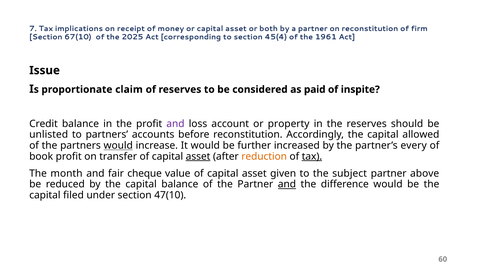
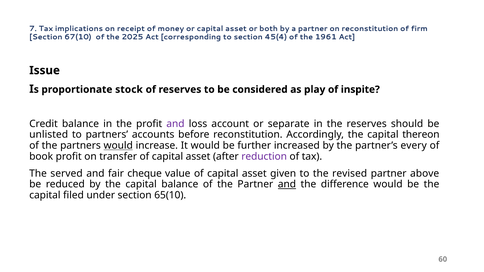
claim: claim -> stock
paid: paid -> play
property: property -> separate
allowed: allowed -> thereon
asset at (198, 157) underline: present -> none
reduction colour: orange -> purple
tax at (312, 157) underline: present -> none
month: month -> served
subject: subject -> revised
47(10: 47(10 -> 65(10
